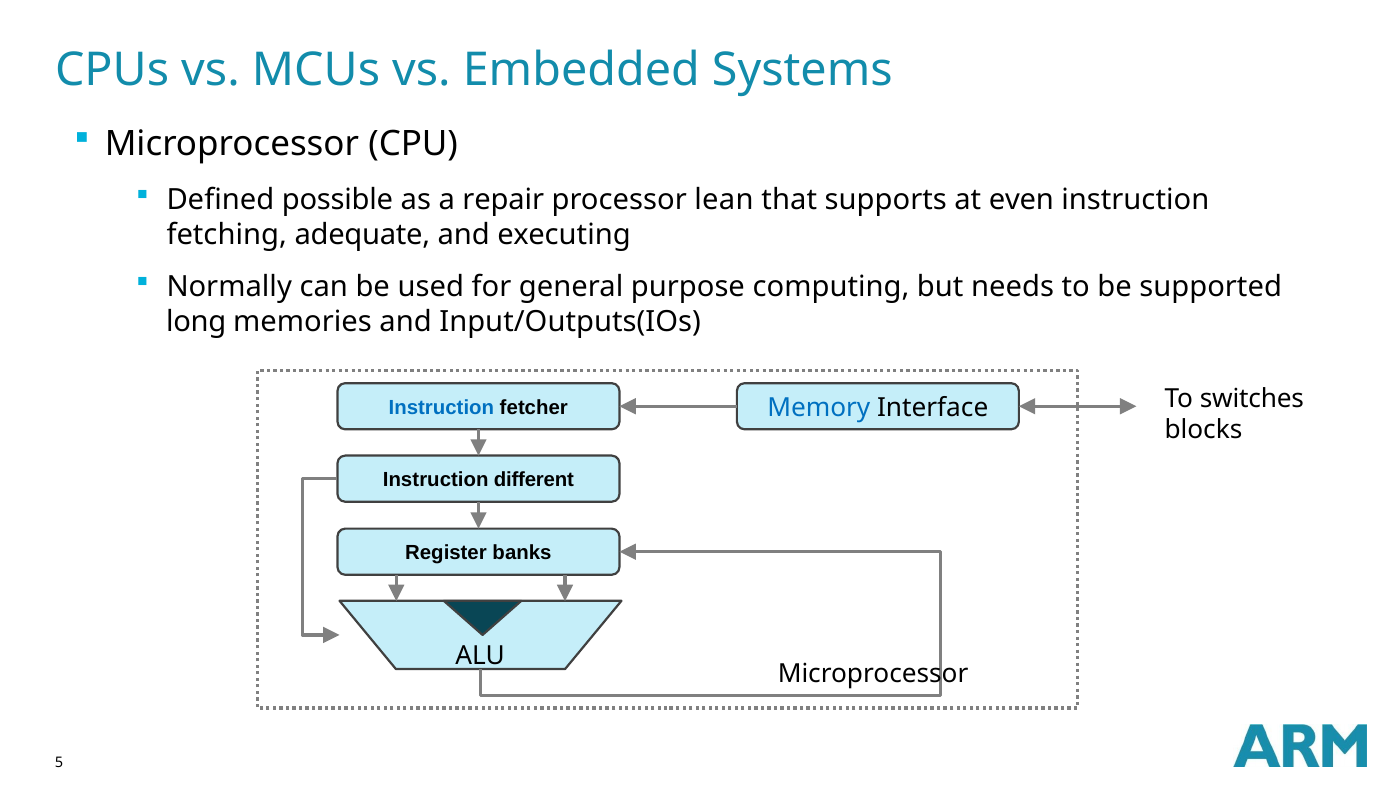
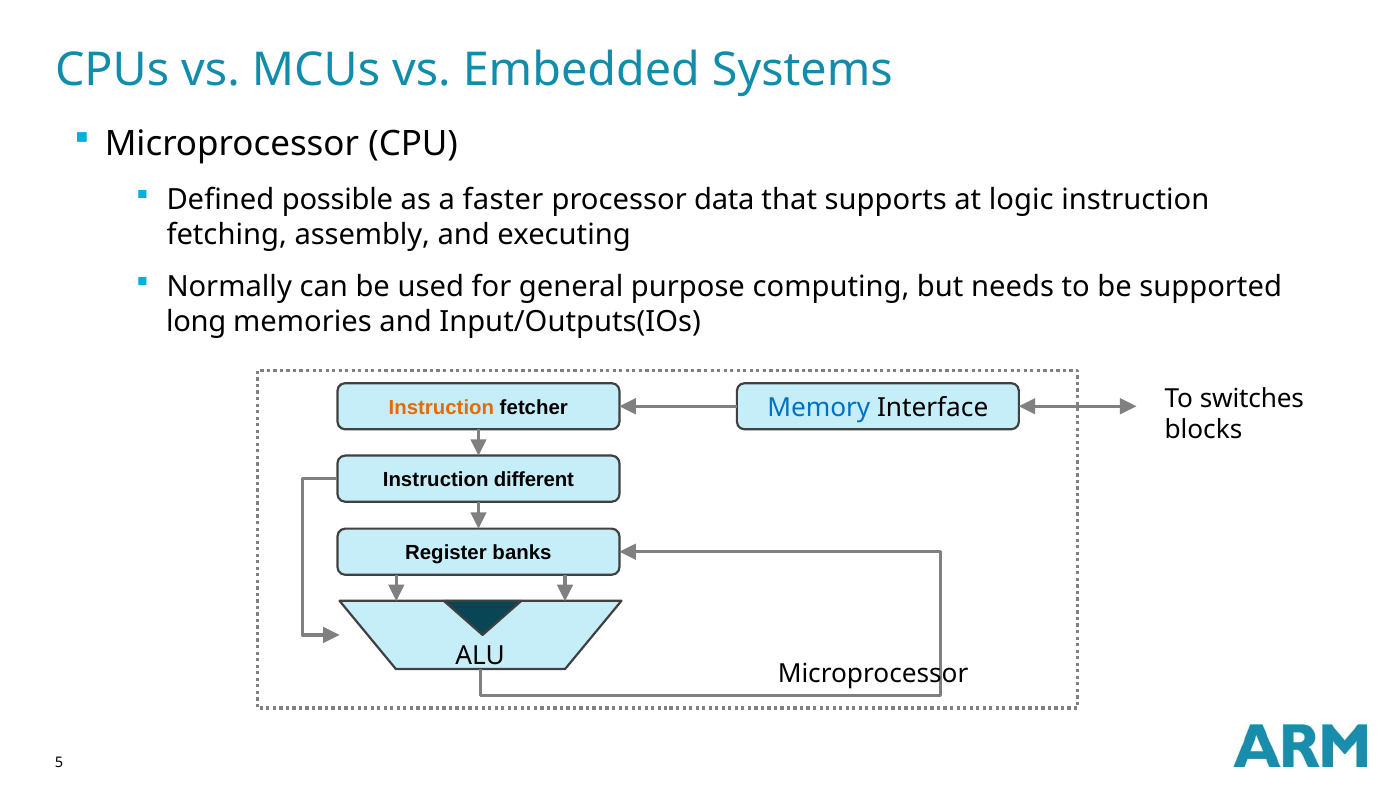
repair: repair -> faster
lean: lean -> data
even: even -> logic
adequate: adequate -> assembly
Instruction at (441, 407) colour: blue -> orange
